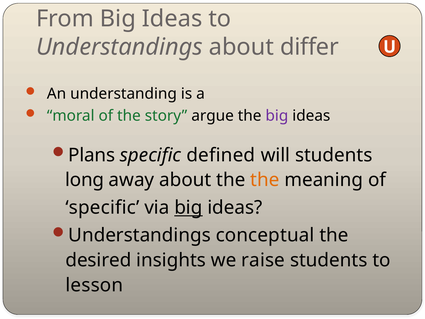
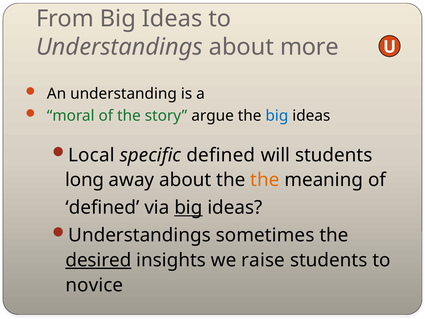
differ: differ -> more
big at (277, 116) colour: purple -> blue
Plans: Plans -> Local
specific at (102, 207): specific -> defined
conceptual: conceptual -> sometimes
desired underline: none -> present
lesson: lesson -> novice
